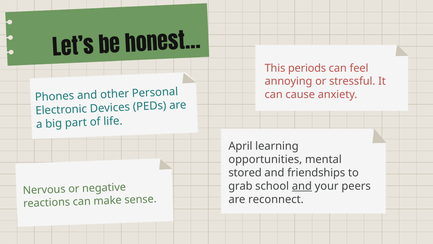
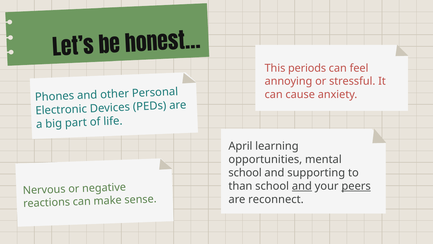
stored at (245, 172): stored -> school
friendships: friendships -> supporting
grab: grab -> than
peers underline: none -> present
